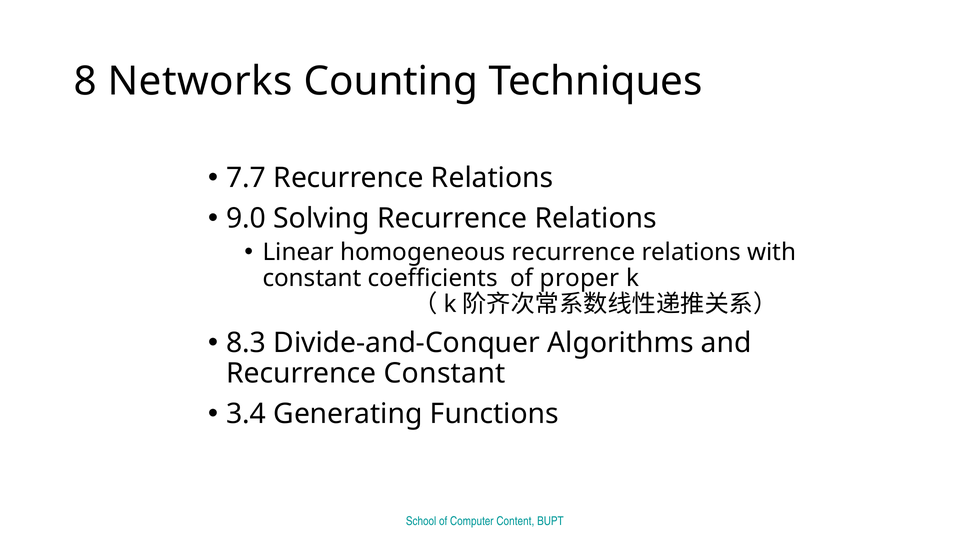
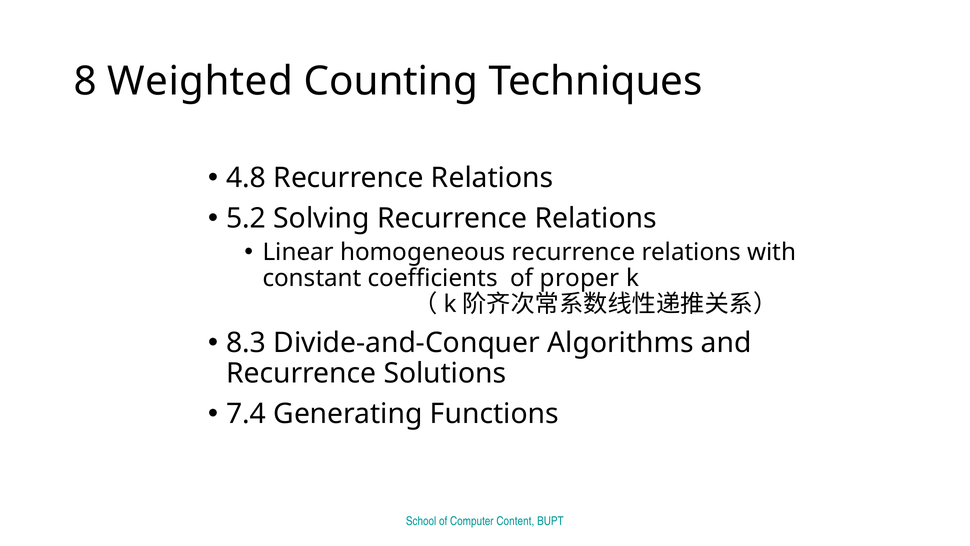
Networks: Networks -> Weighted
7.7: 7.7 -> 4.8
9.0: 9.0 -> 5.2
Recurrence Constant: Constant -> Solutions
3.4: 3.4 -> 7.4
